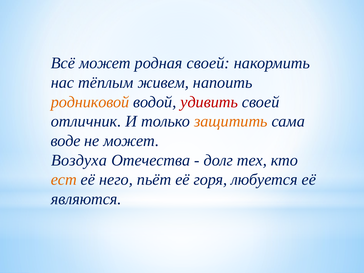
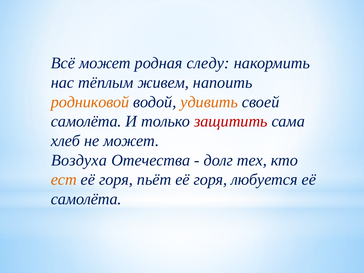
родная своей: своей -> следу
удивить colour: red -> orange
отличник at (86, 121): отличник -> самолёта
защитить colour: orange -> red
воде: воде -> хлеб
него at (116, 180): него -> горя
являются at (86, 199): являются -> самолёта
